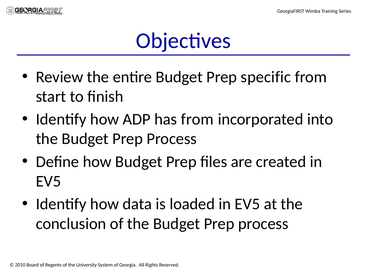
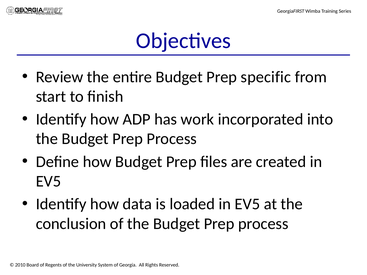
has from: from -> work
